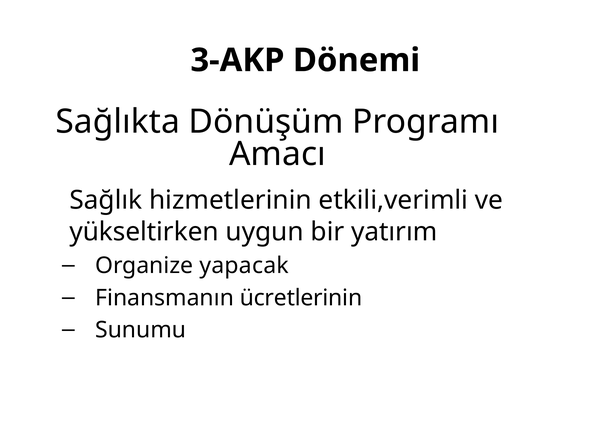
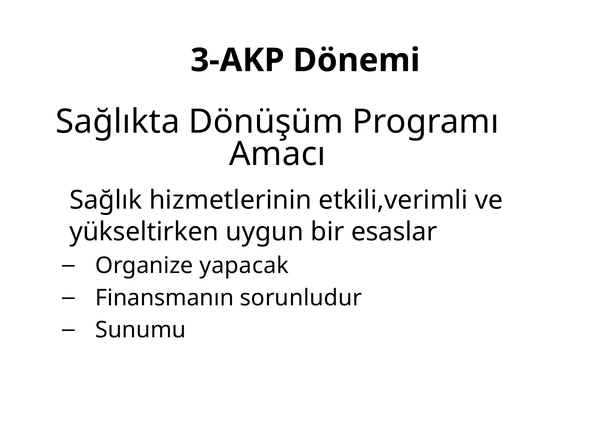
yatırım: yatırım -> esaslar
ücretlerinin: ücretlerinin -> sorunludur
